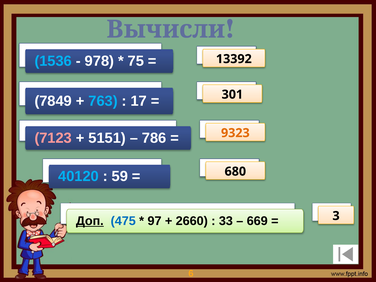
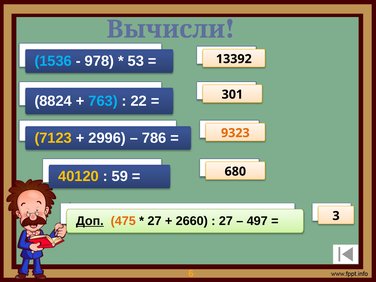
75: 75 -> 53
7849: 7849 -> 8824
17: 17 -> 22
7123 colour: pink -> yellow
5151: 5151 -> 2996
40120 colour: light blue -> yellow
475 colour: blue -> orange
97 at (155, 221): 97 -> 27
33 at (226, 221): 33 -> 27
669: 669 -> 497
